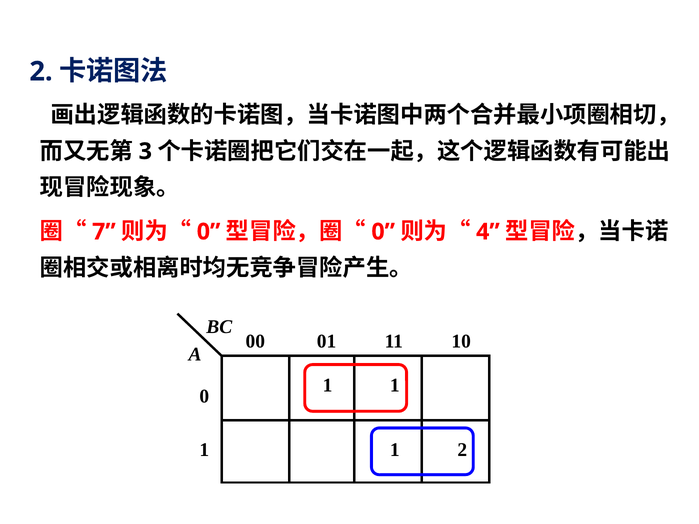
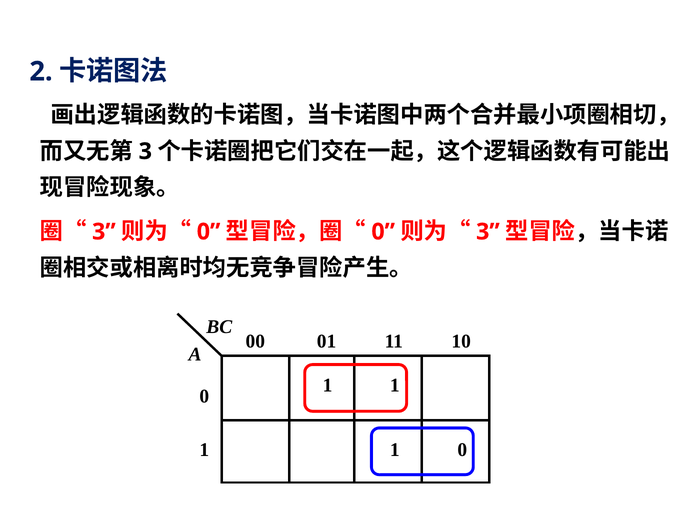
7 at (104, 232): 7 -> 3
4 at (488, 232): 4 -> 3
1 2: 2 -> 0
